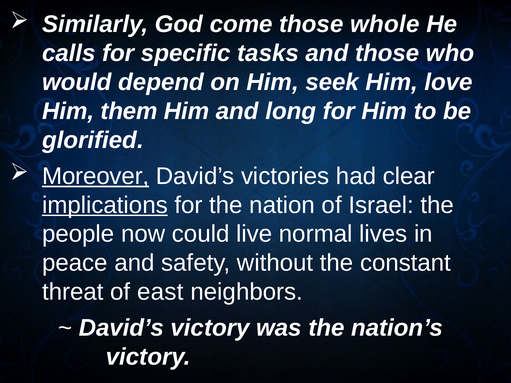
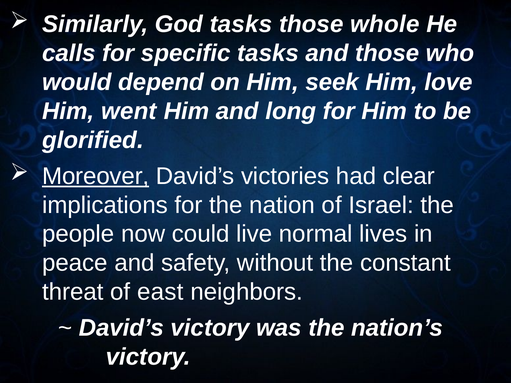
God come: come -> tasks
them: them -> went
implications underline: present -> none
